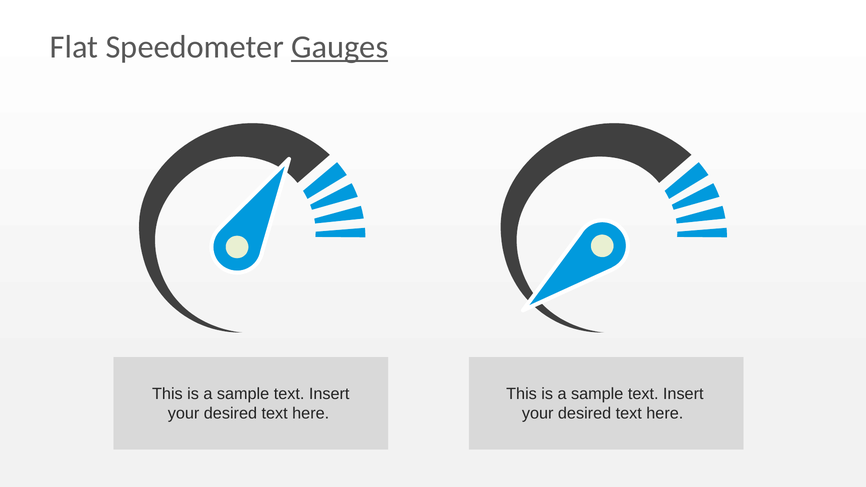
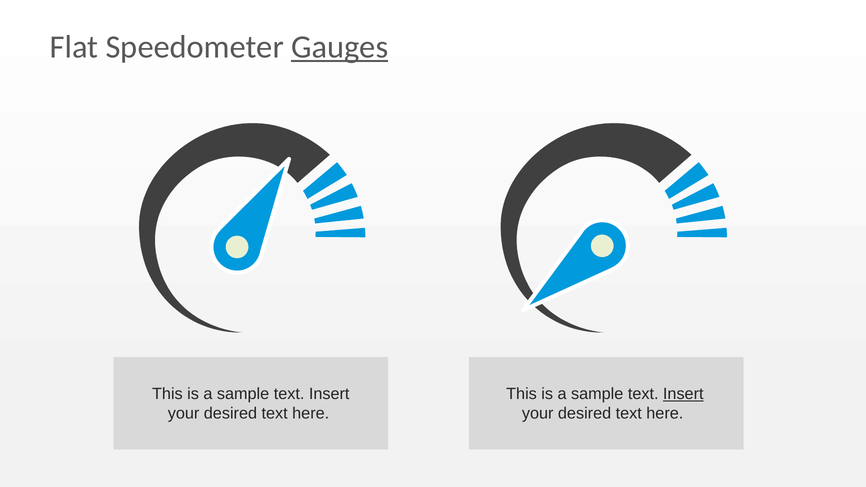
Insert at (683, 394) underline: none -> present
